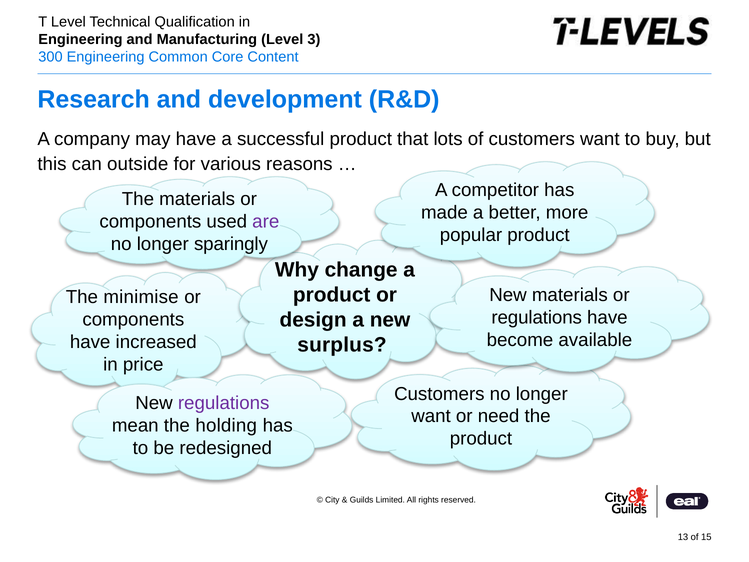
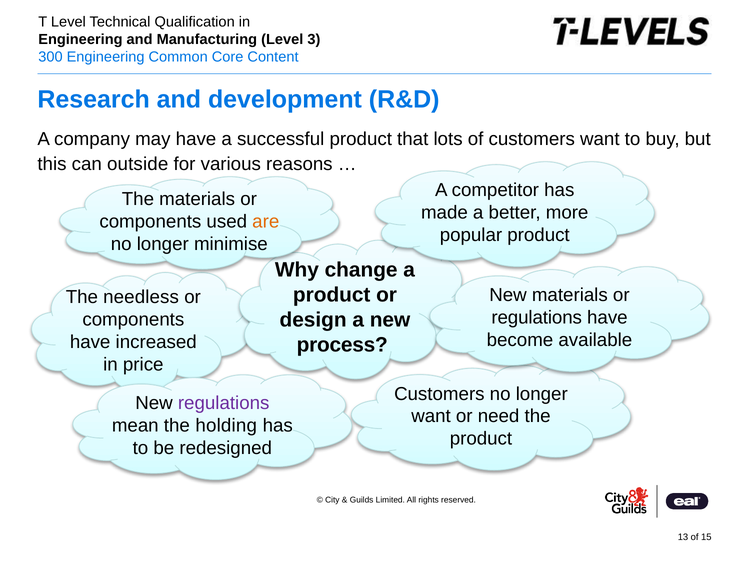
are colour: purple -> orange
sparingly: sparingly -> minimise
minimise: minimise -> needless
surplus: surplus -> process
